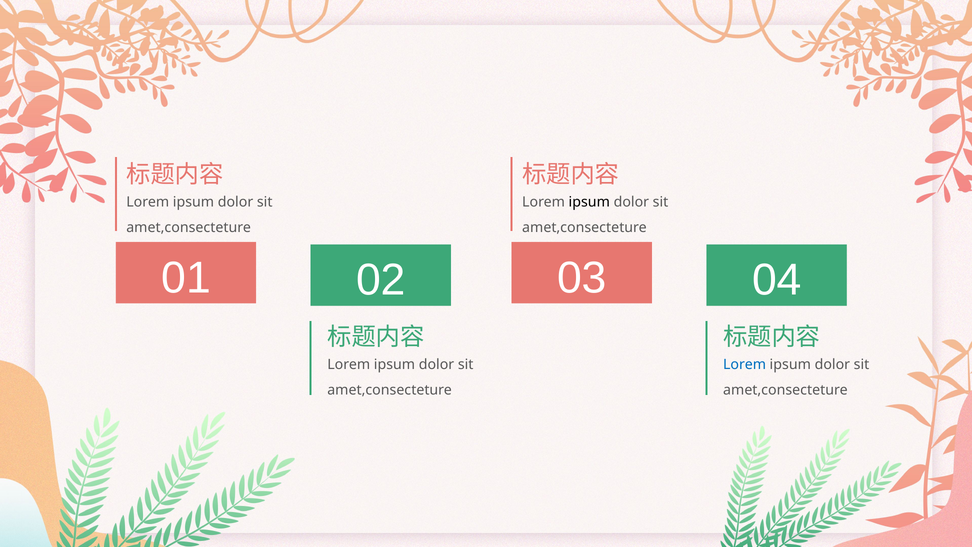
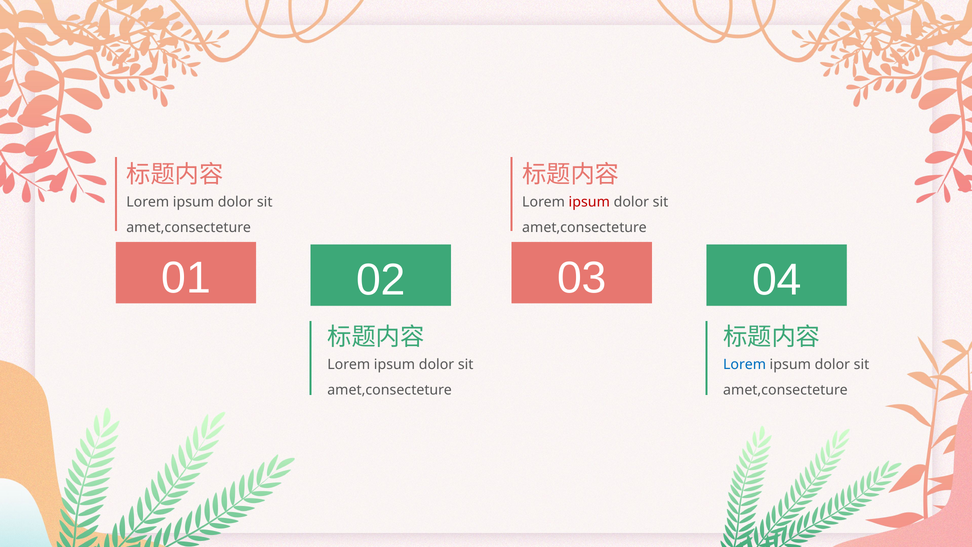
ipsum at (589, 202) colour: black -> red
